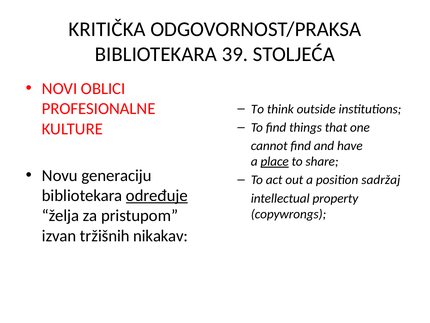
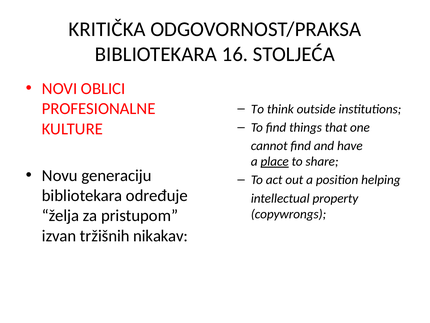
39: 39 -> 16
sadržaj: sadržaj -> helping
određuje underline: present -> none
